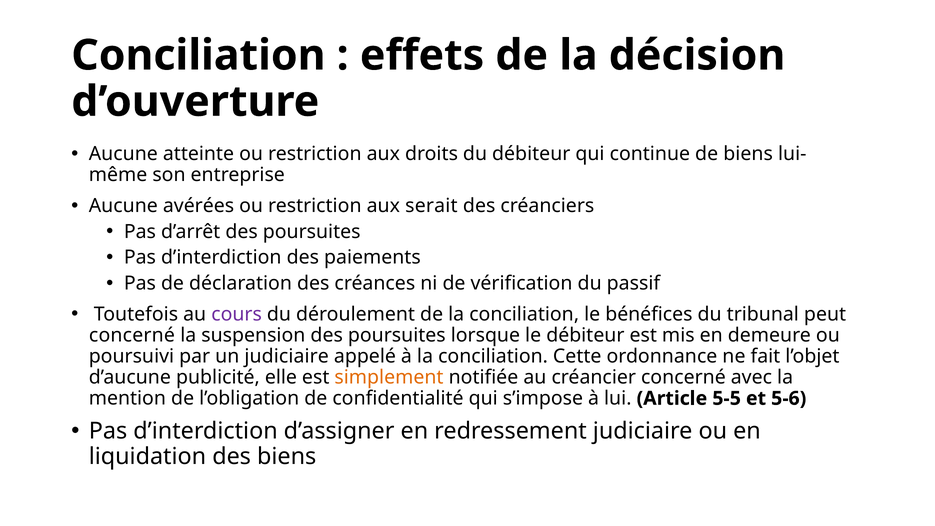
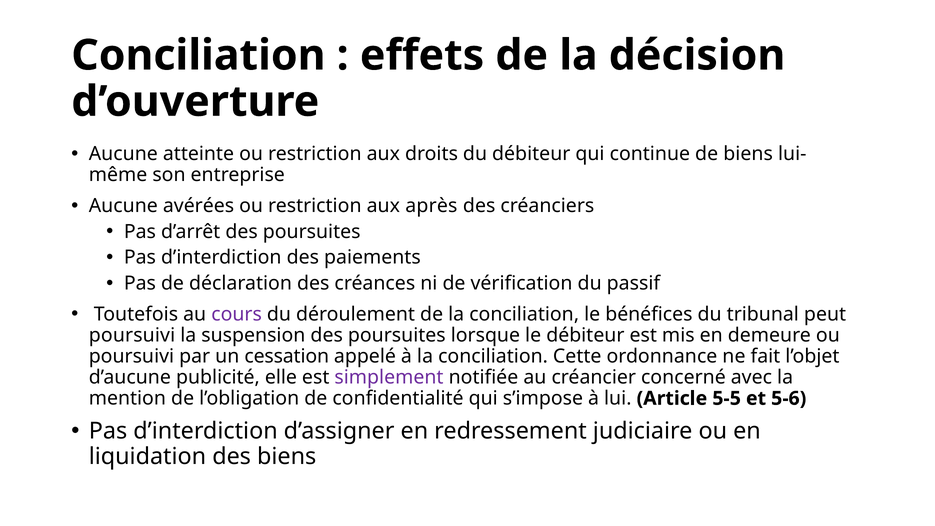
serait: serait -> après
concerné at (132, 335): concerné -> poursuivi
un judiciaire: judiciaire -> cessation
simplement colour: orange -> purple
